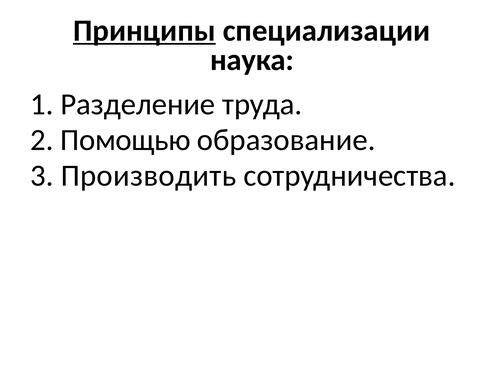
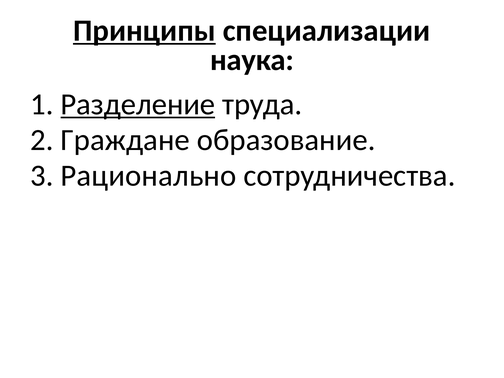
Разделение underline: none -> present
Помощью: Помощью -> Граждане
Производить: Производить -> Рационально
